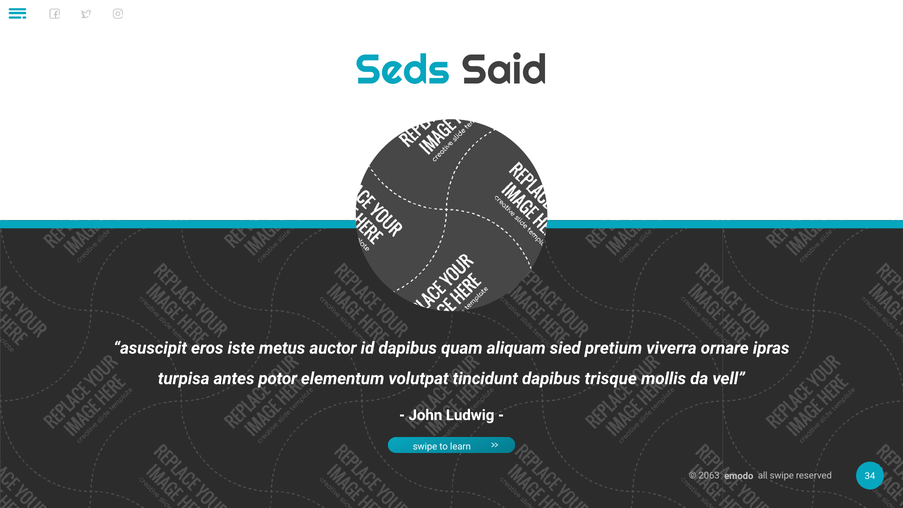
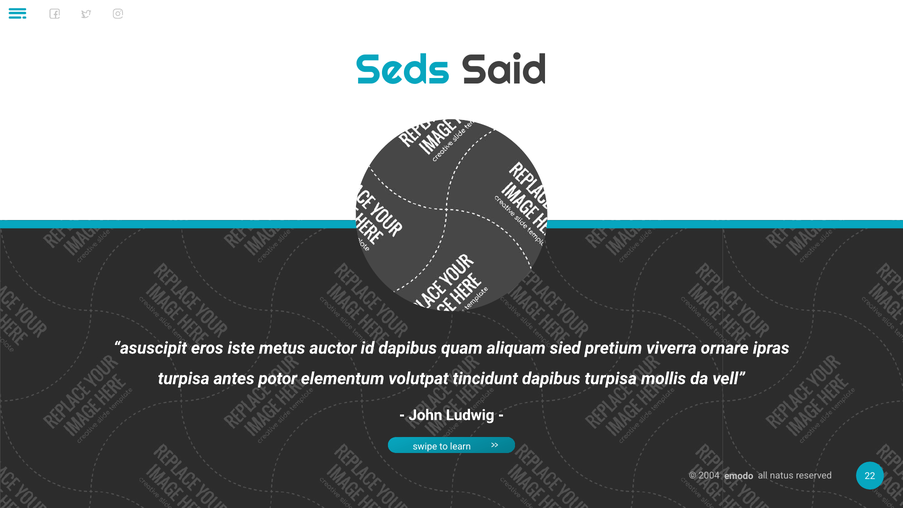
dapibus trisque: trisque -> turpisa
2063: 2063 -> 2004
all swipe: swipe -> natus
34: 34 -> 22
